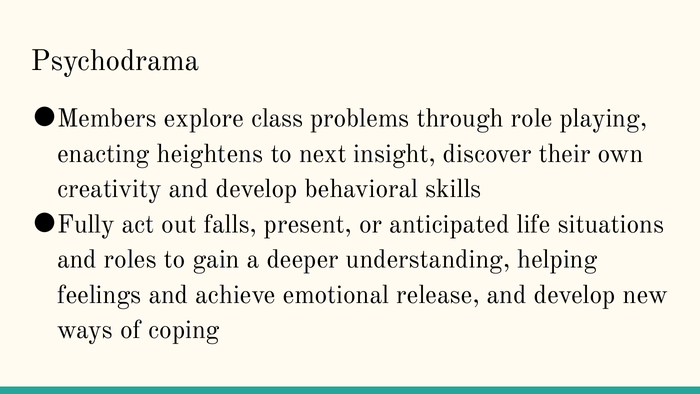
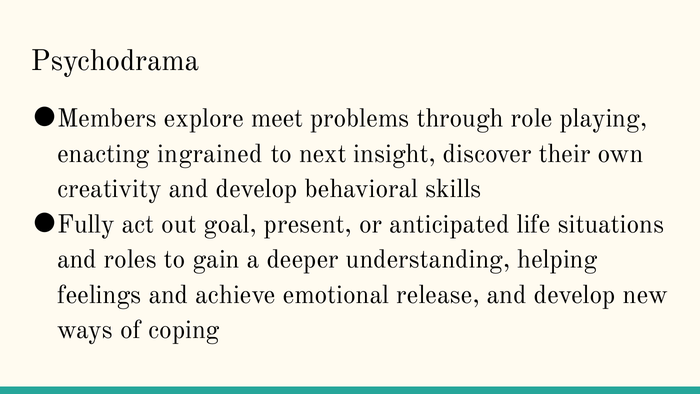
class: class -> meet
heightens: heightens -> ingrained
falls: falls -> goal
